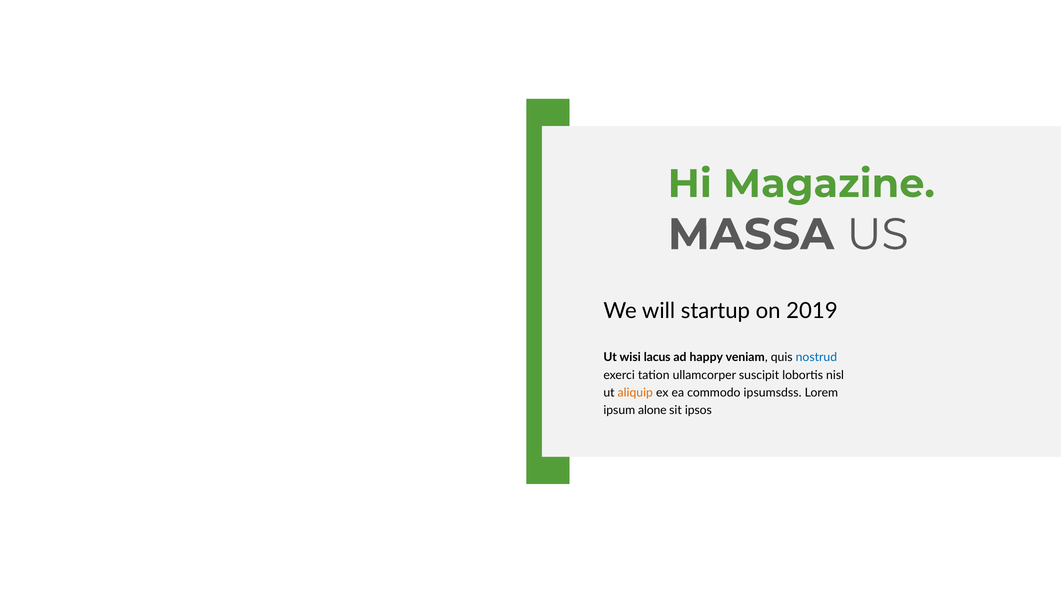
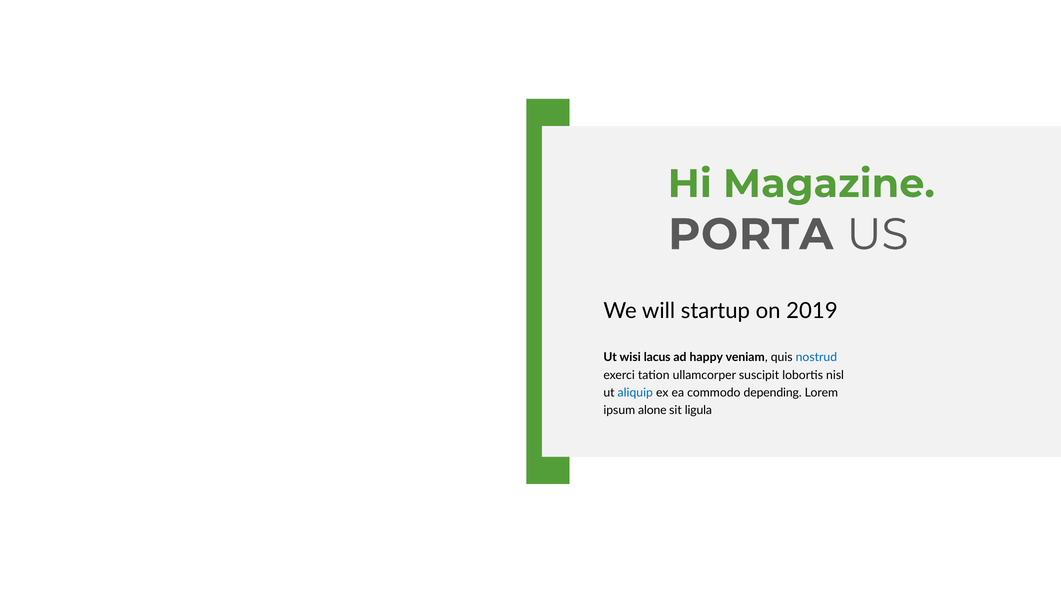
MASSA: MASSA -> PORTA
aliquip colour: orange -> blue
ipsumsdss: ipsumsdss -> depending
ipsos: ipsos -> ligula
